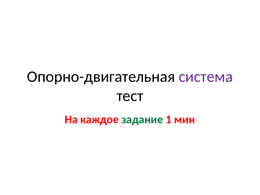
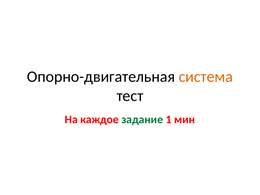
система colour: purple -> orange
